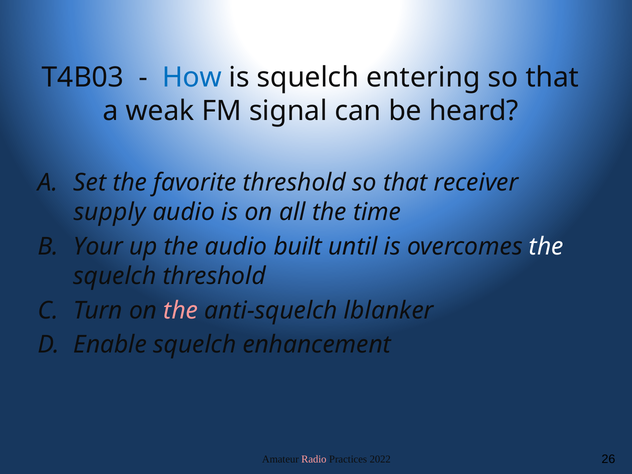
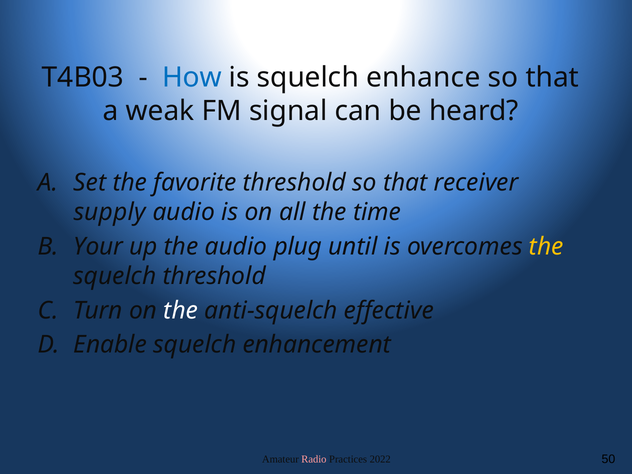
entering: entering -> enhance
built: built -> plug
the at (546, 247) colour: white -> yellow
the at (181, 310) colour: pink -> white
lblanker: lblanker -> effective
26: 26 -> 50
